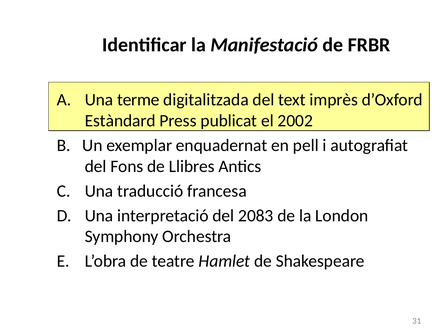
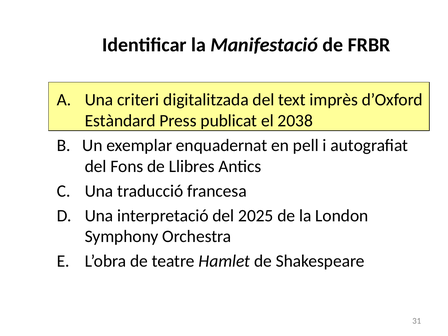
terme: terme -> criteri
2002: 2002 -> 2038
2083: 2083 -> 2025
